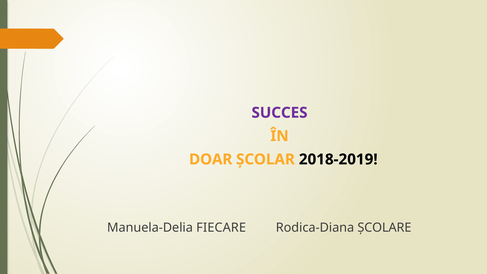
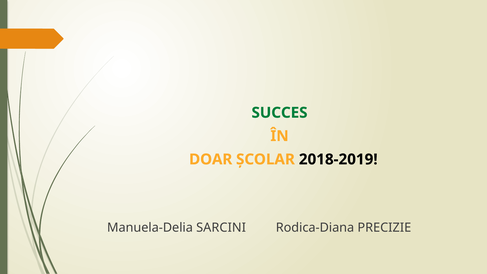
SUCCES colour: purple -> green
FIECARE: FIECARE -> SARCINI
ȘCOLARE: ȘCOLARE -> PRECIZIE
